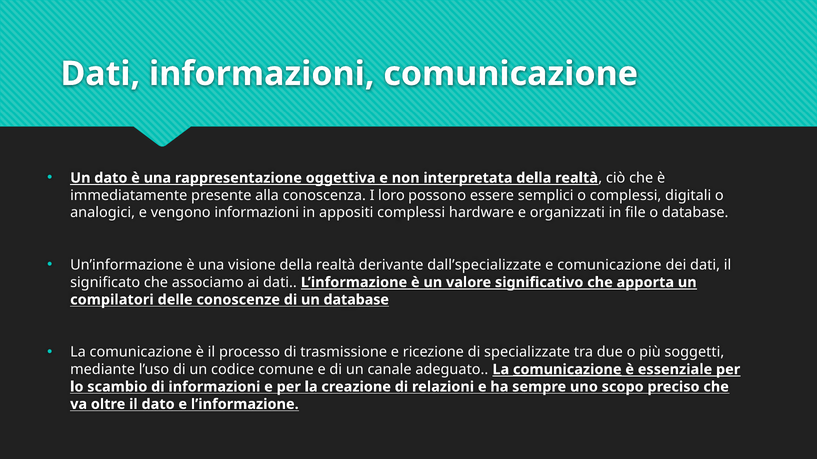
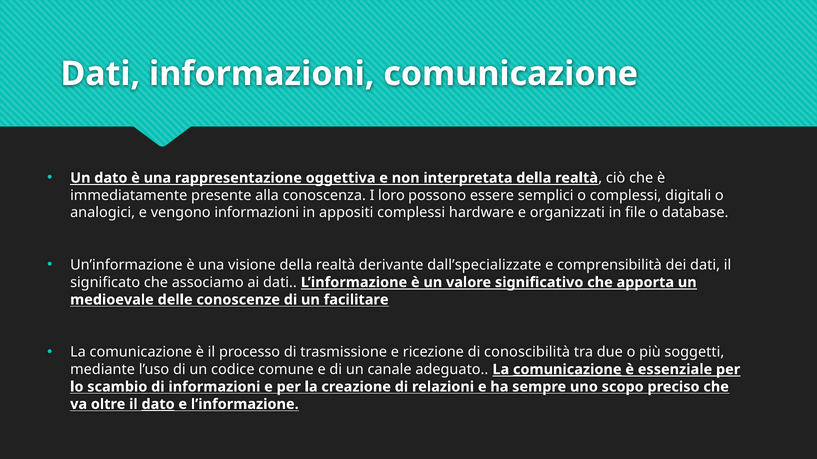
e comunicazione: comunicazione -> comprensibilità
compilatori: compilatori -> medioevale
un database: database -> facilitare
specializzate: specializzate -> conoscibilità
dato at (158, 405) underline: none -> present
